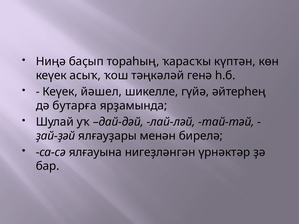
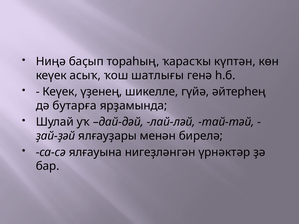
тәңкәләй: тәңкәләй -> шатлығы
йәшел: йәшел -> үҙенең
